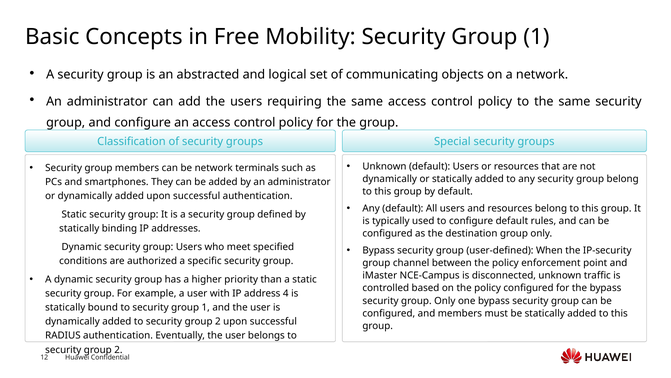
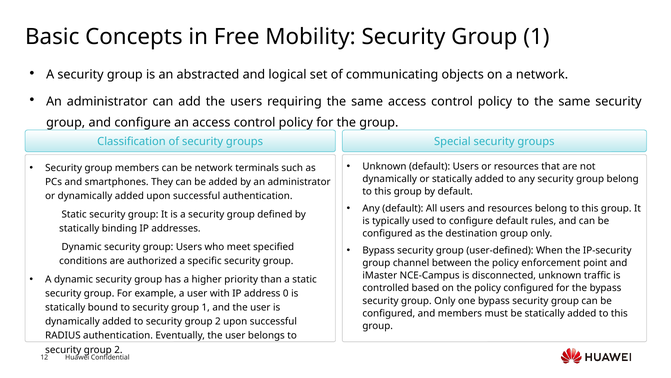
4: 4 -> 0
